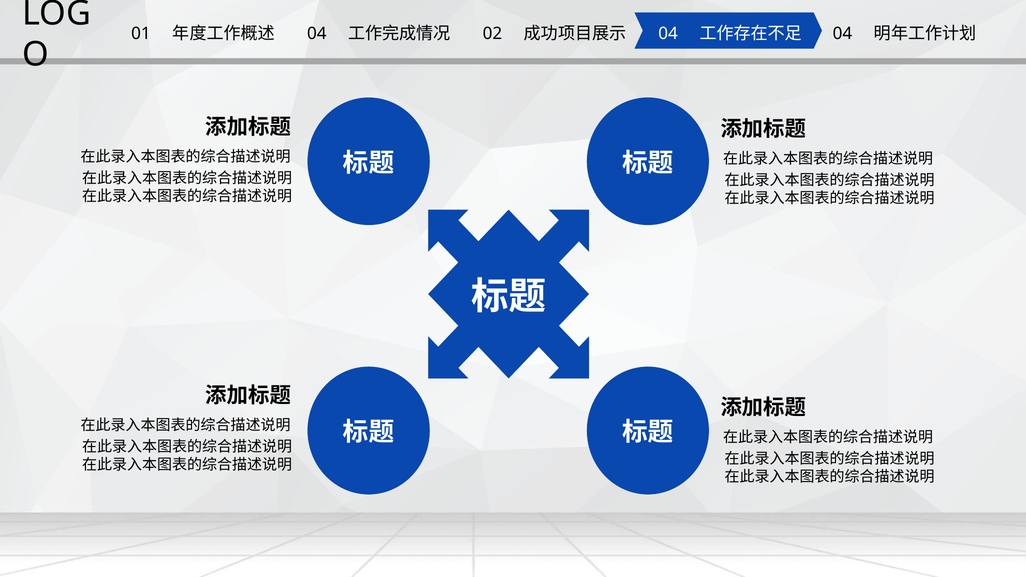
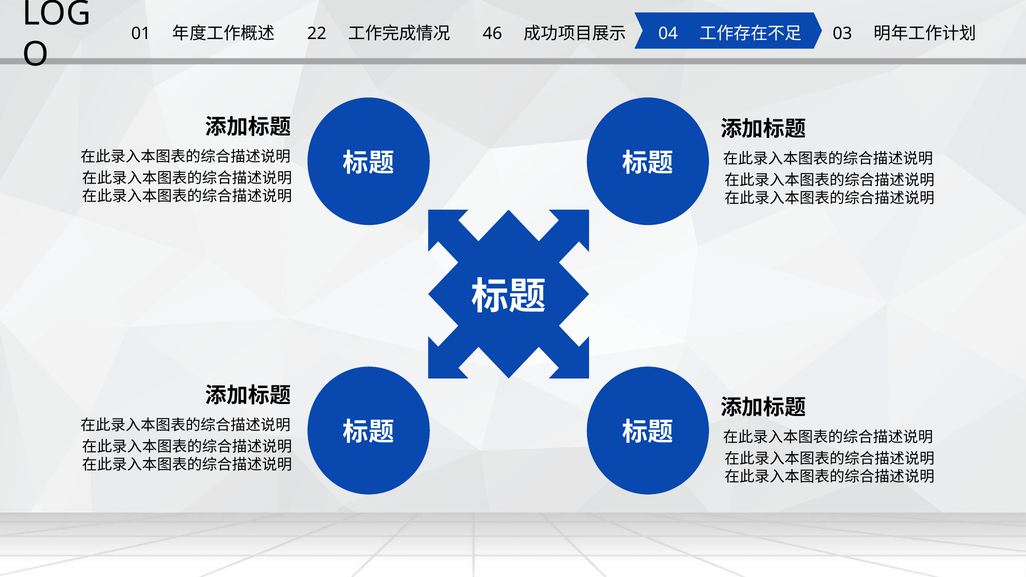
04 at (317, 33): 04 -> 22
02: 02 -> 46
04 at (842, 33): 04 -> 03
